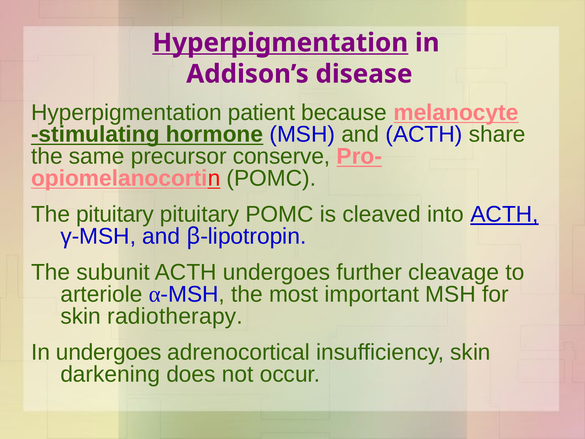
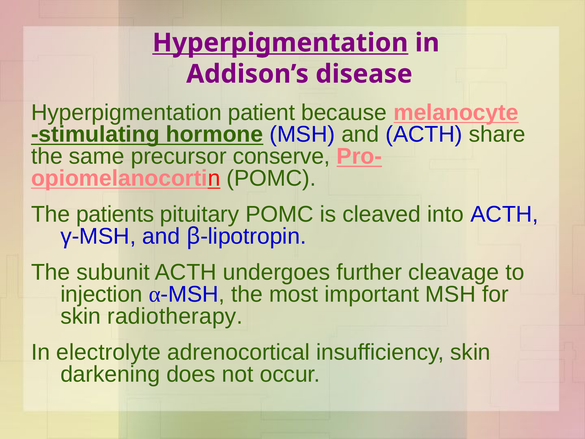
The pituitary: pituitary -> patients
ACTH at (505, 214) underline: present -> none
arteriole: arteriole -> injection
In undergoes: undergoes -> electrolyte
